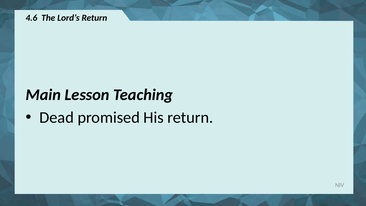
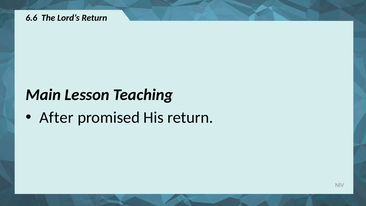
4.6: 4.6 -> 6.6
Dead: Dead -> After
